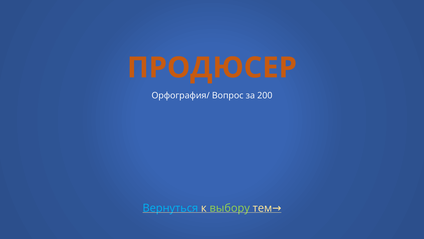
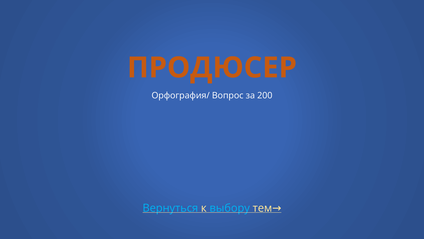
выбору colour: light green -> light blue
